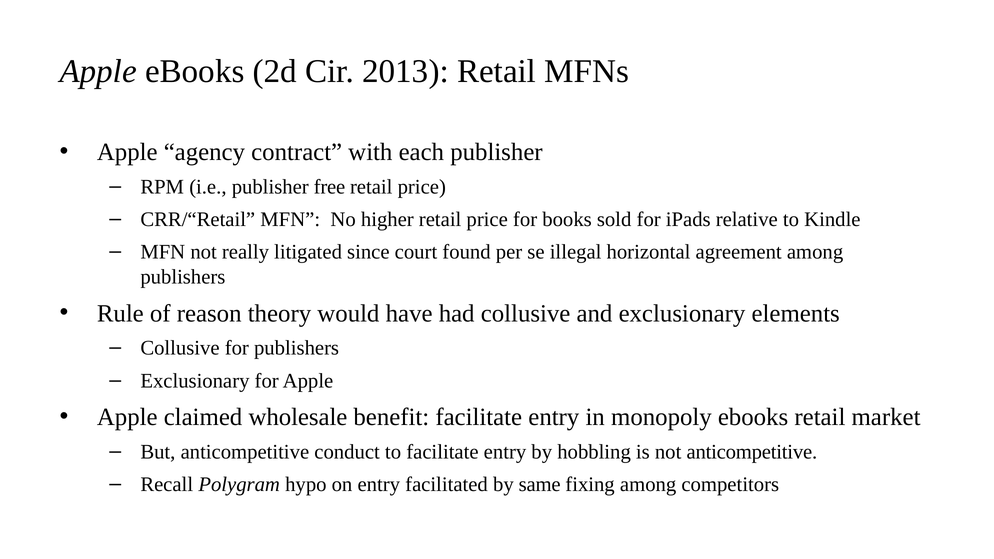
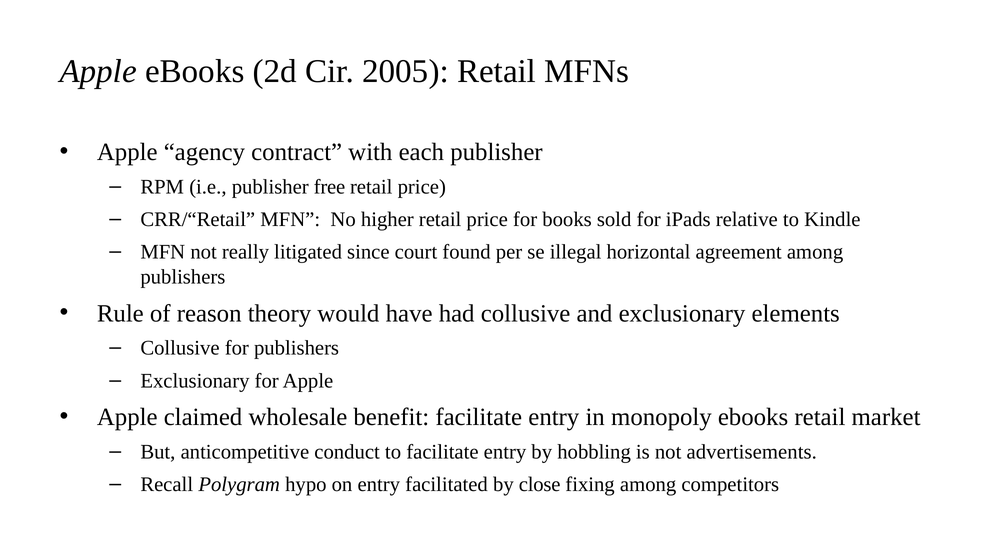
2013: 2013 -> 2005
not anticompetitive: anticompetitive -> advertisements
same: same -> close
